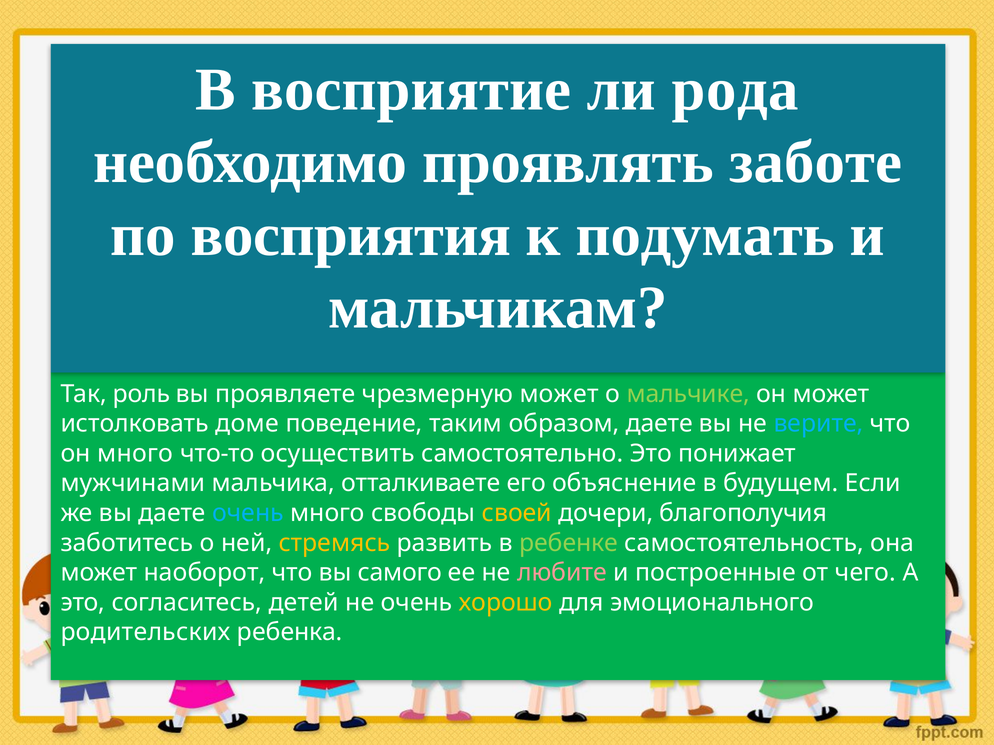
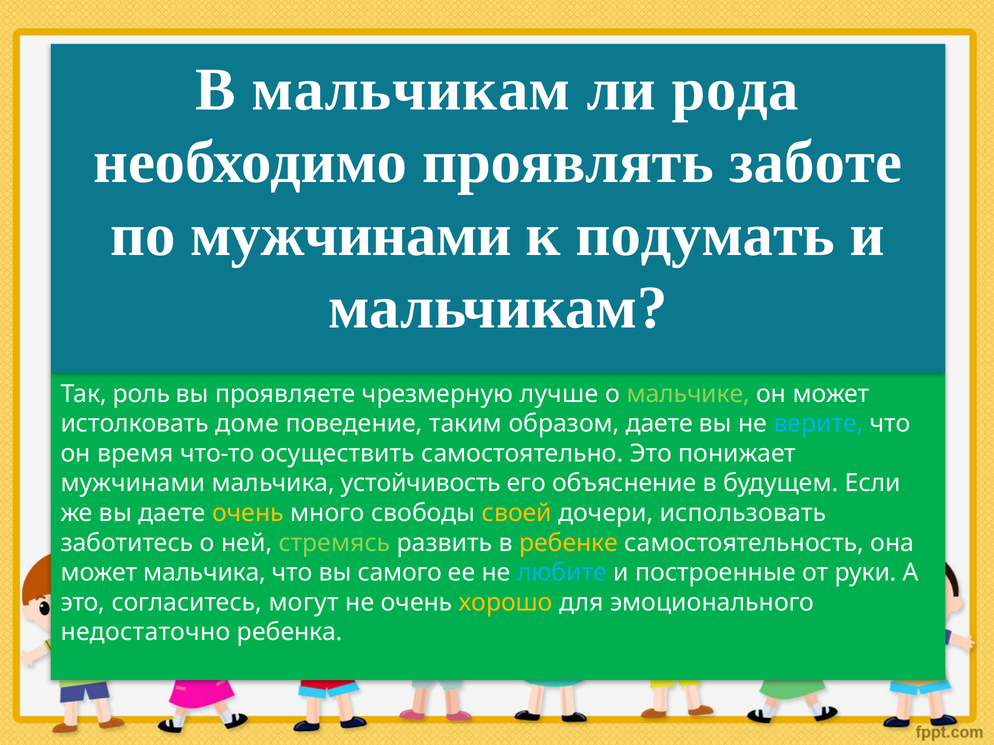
В восприятие: восприятие -> мальчикам
по восприятия: восприятия -> мужчинами
чрезмерную может: может -> лучше
он много: много -> время
отталкиваете: отталкиваете -> устойчивость
очень at (248, 513) colour: light blue -> yellow
благополучия: благополучия -> использовать
стремясь colour: yellow -> light green
ребенке colour: light green -> yellow
может наоборот: наоборот -> мальчика
любите colour: pink -> light blue
чего: чего -> руки
детей: детей -> могут
родительских: родительских -> недостаточно
